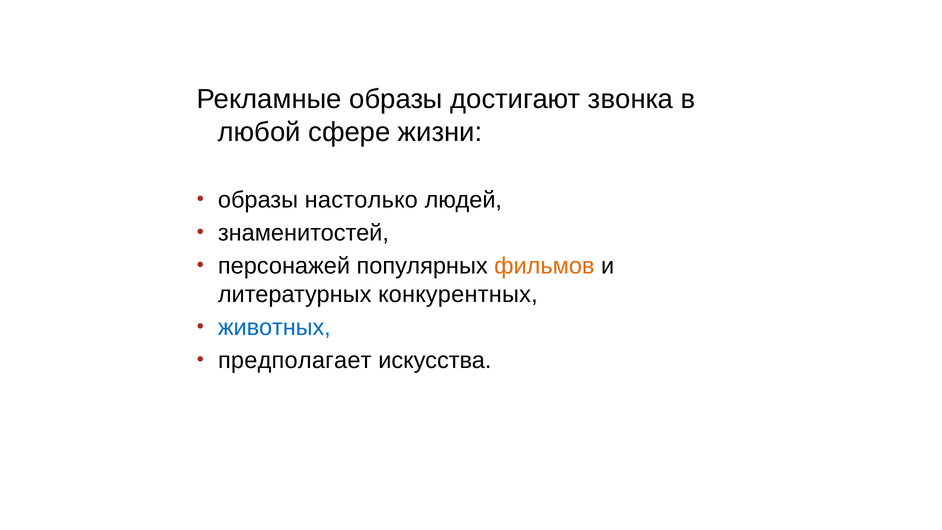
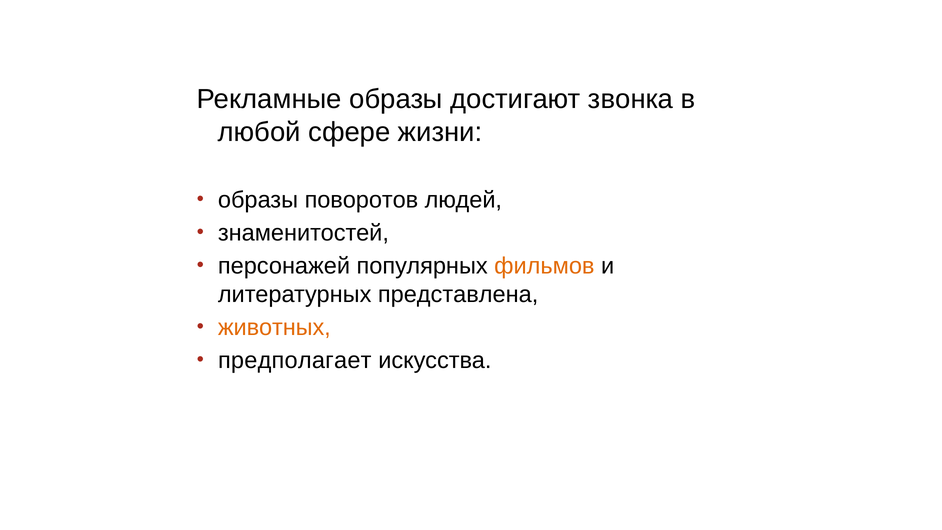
настолько: настолько -> поворотов
конкурентных: конкурентных -> представлена
животных colour: blue -> orange
